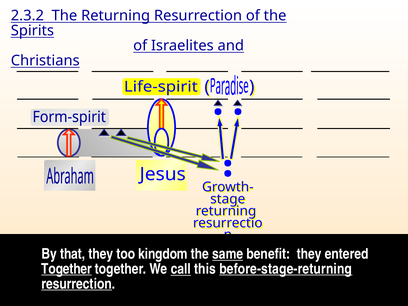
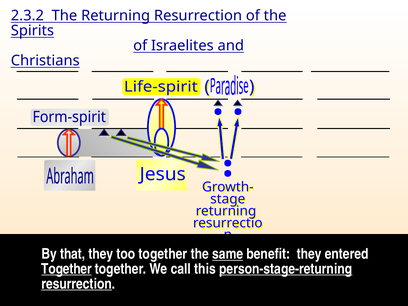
too kingdom: kingdom -> together
call underline: present -> none
before-stage-returning: before-stage-returning -> person-stage-returning
